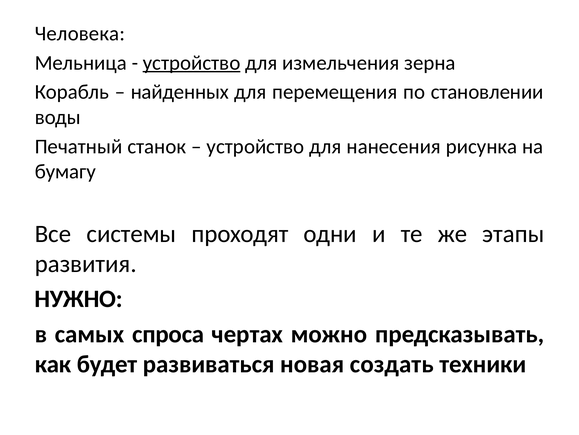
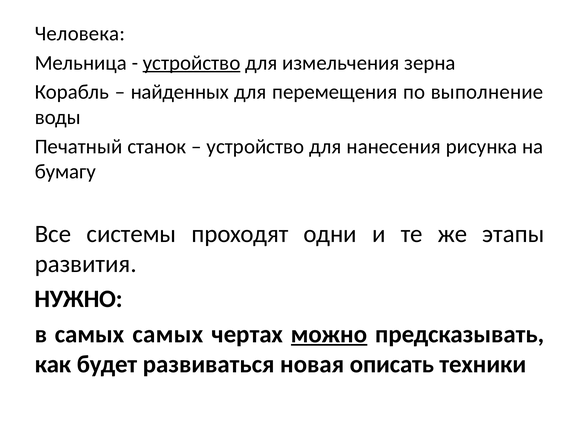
становлении: становлении -> выполнение
самых спроса: спроса -> самых
можно underline: none -> present
создать: создать -> описать
